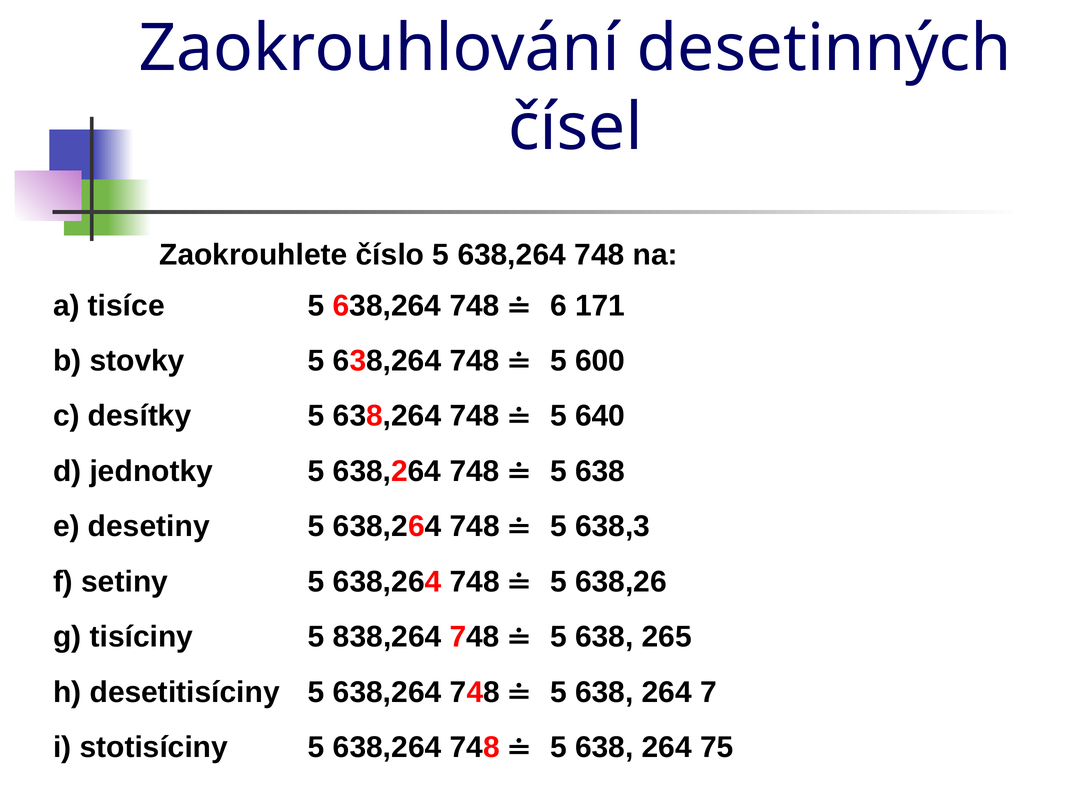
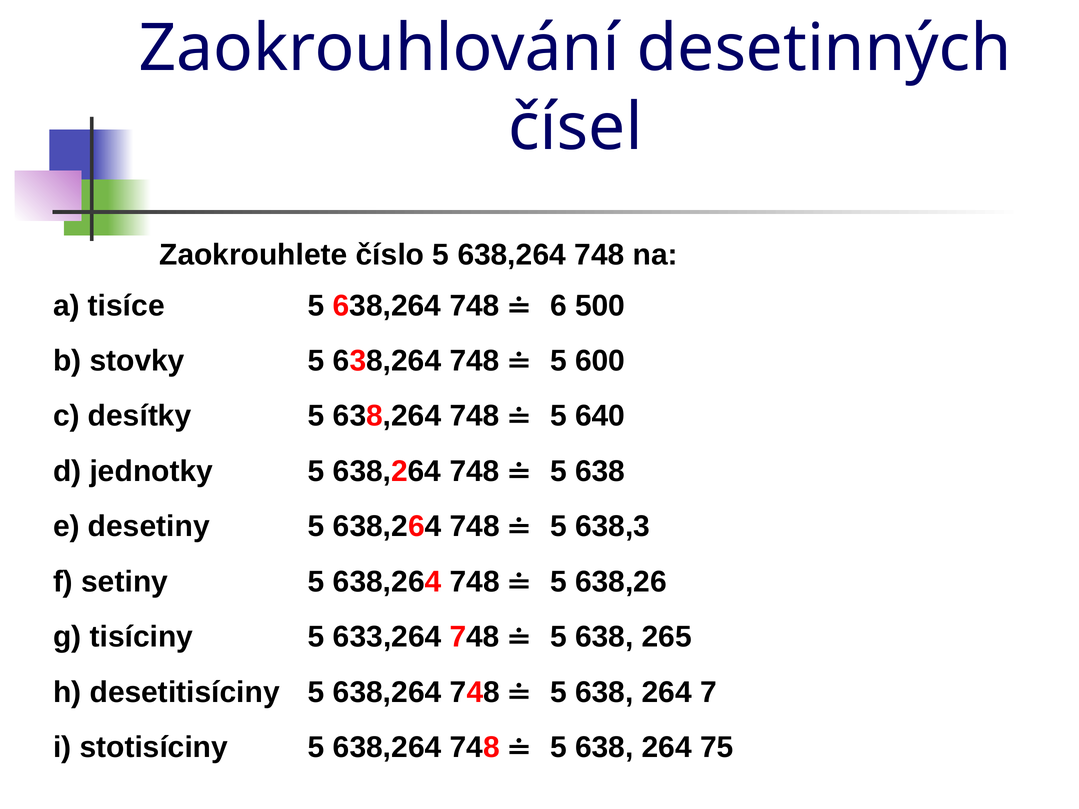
171: 171 -> 500
838,264: 838,264 -> 633,264
